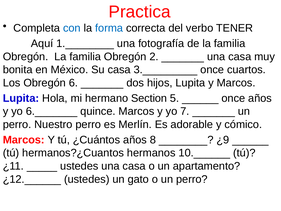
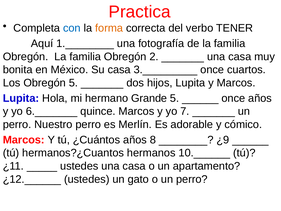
forma colour: blue -> orange
Obregón 6: 6 -> 5
Section: Section -> Grande
